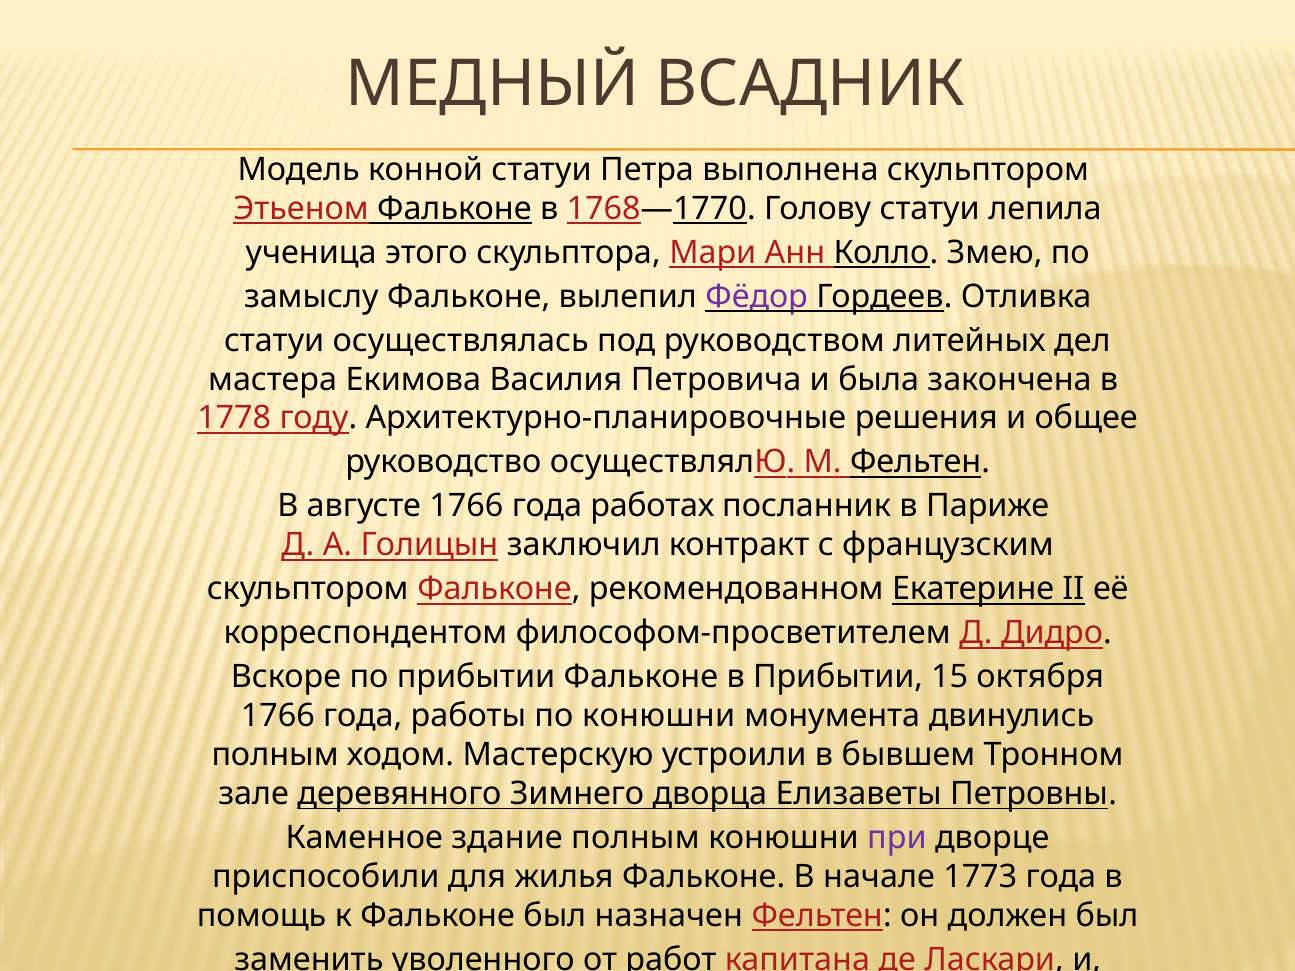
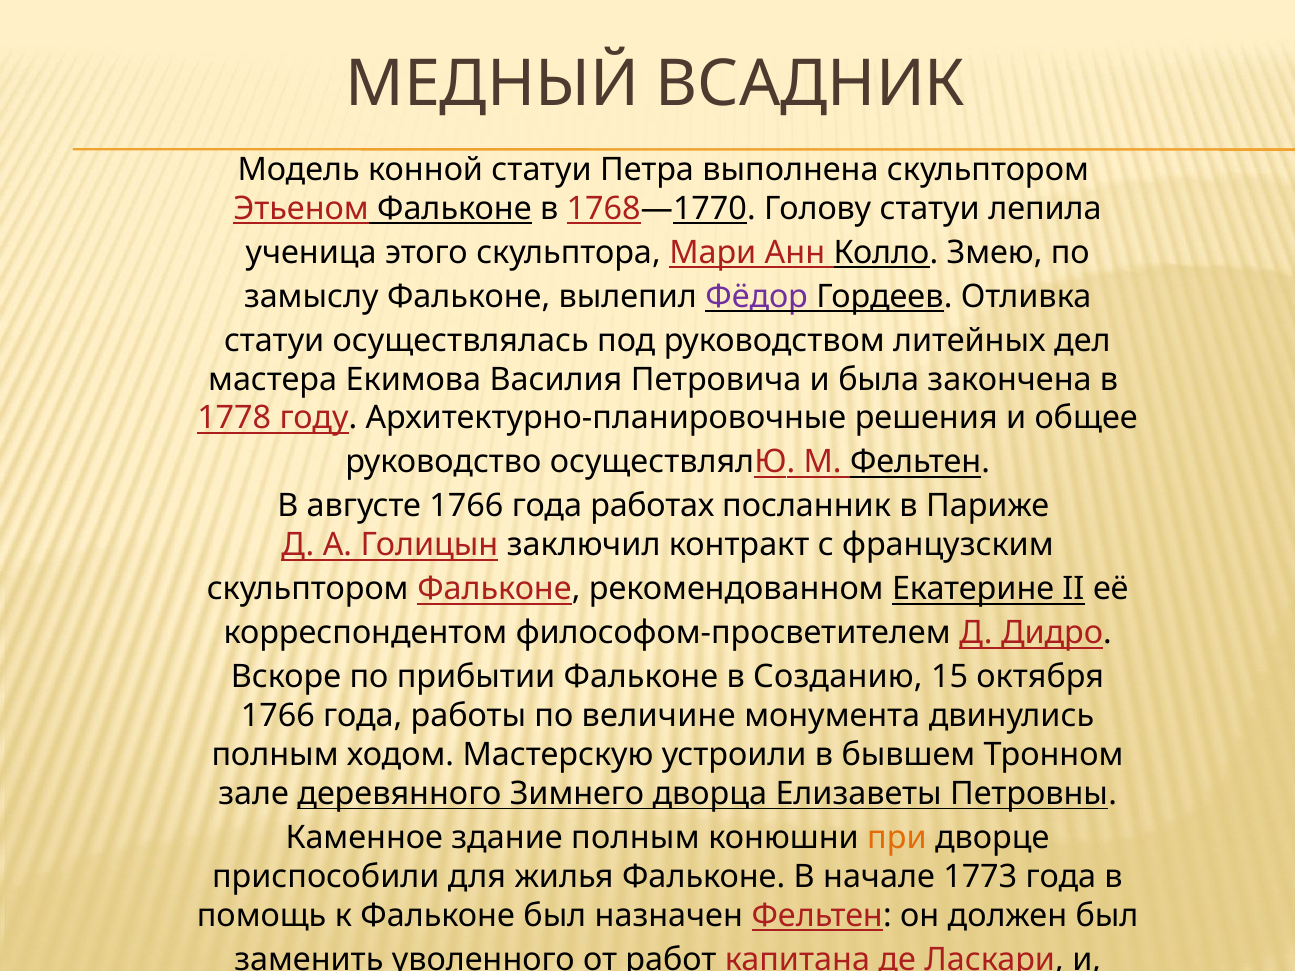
в Прибытии: Прибытии -> Созданию
по конюшни: конюшни -> величине
при colour: purple -> orange
